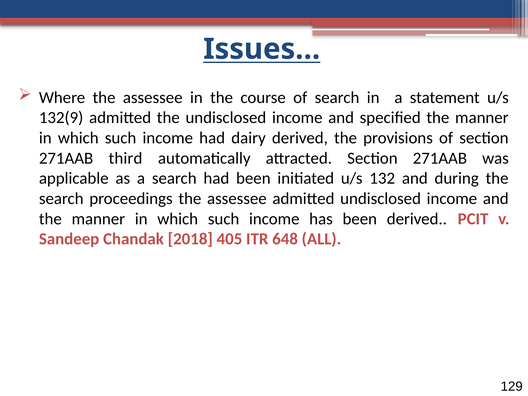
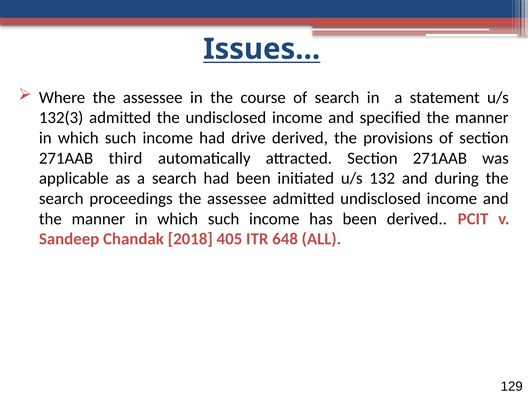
132(9: 132(9 -> 132(3
dairy: dairy -> drive
